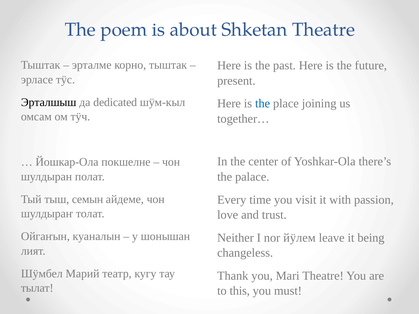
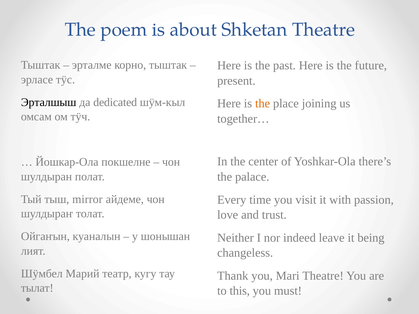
the at (263, 104) colour: blue -> orange
семын: семын -> mirror
йӱлем: йӱлем -> indeed
